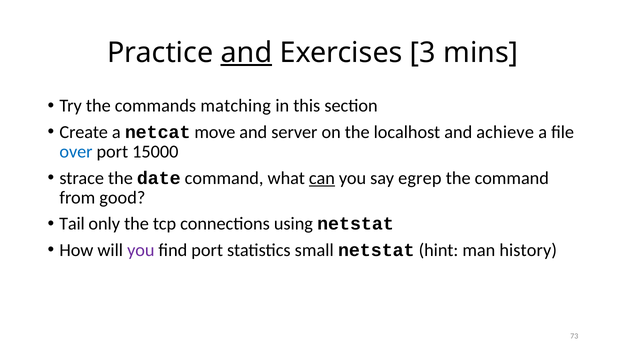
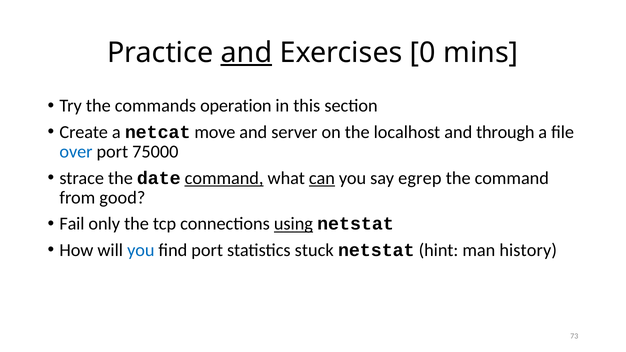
3: 3 -> 0
matching: matching -> operation
achieve: achieve -> through
15000: 15000 -> 75000
command at (224, 178) underline: none -> present
Tail: Tail -> Fail
using underline: none -> present
you at (141, 250) colour: purple -> blue
small: small -> stuck
